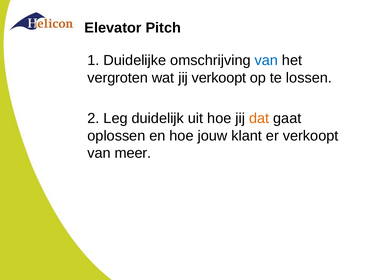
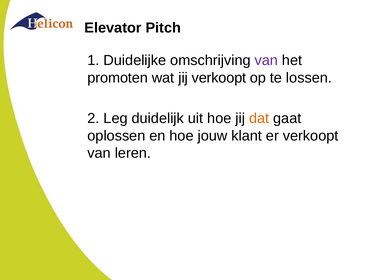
van at (266, 60) colour: blue -> purple
vergroten: vergroten -> promoten
meer: meer -> leren
